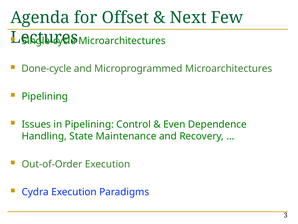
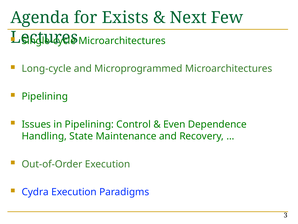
Offset: Offset -> Exists
Done-cycle: Done-cycle -> Long-cycle
